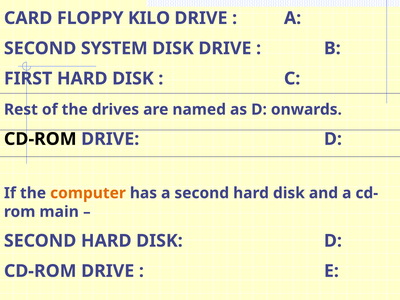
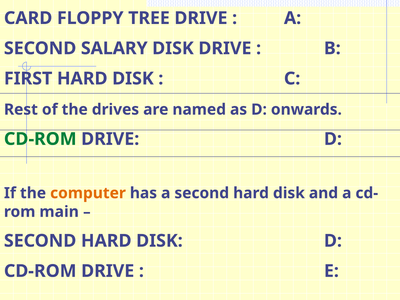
KILO: KILO -> TREE
SYSTEM: SYSTEM -> SALARY
CD-ROM at (40, 139) colour: black -> green
